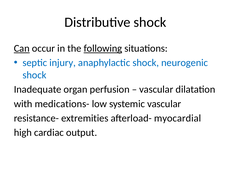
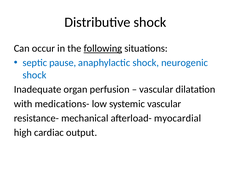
Can underline: present -> none
injury: injury -> pause
extremities: extremities -> mechanical
